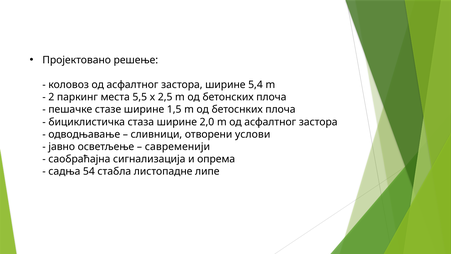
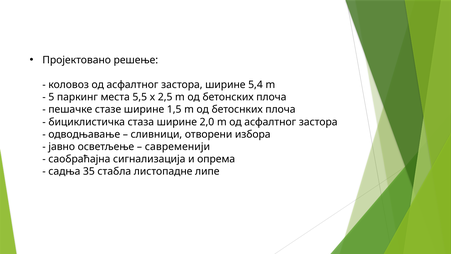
2: 2 -> 5
услови: услови -> избора
54: 54 -> 35
